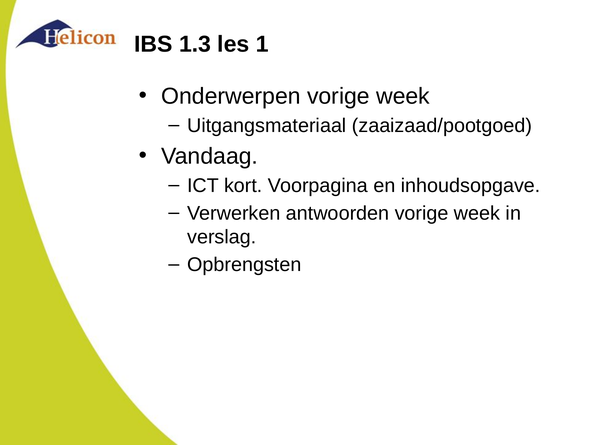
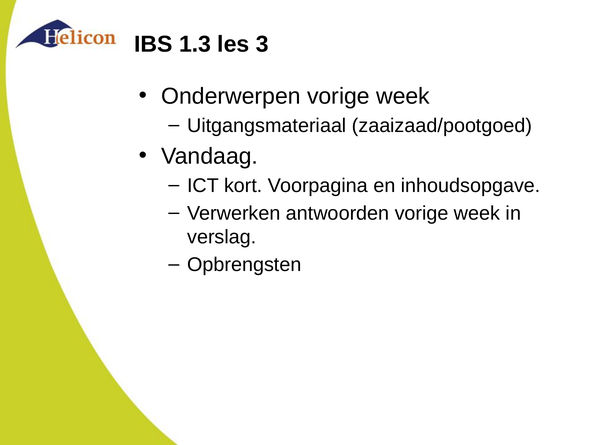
1: 1 -> 3
